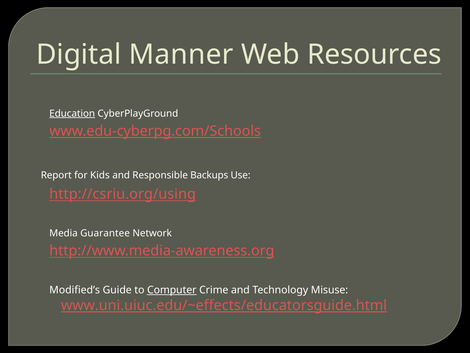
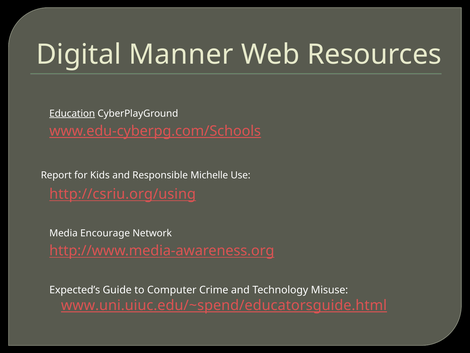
Backups: Backups -> Michelle
Guarantee: Guarantee -> Encourage
Modified’s: Modified’s -> Expected’s
Computer underline: present -> none
www.uni.uiuc.edu/~effects/educatorsguide.html: www.uni.uiuc.edu/~effects/educatorsguide.html -> www.uni.uiuc.edu/~spend/educatorsguide.html
